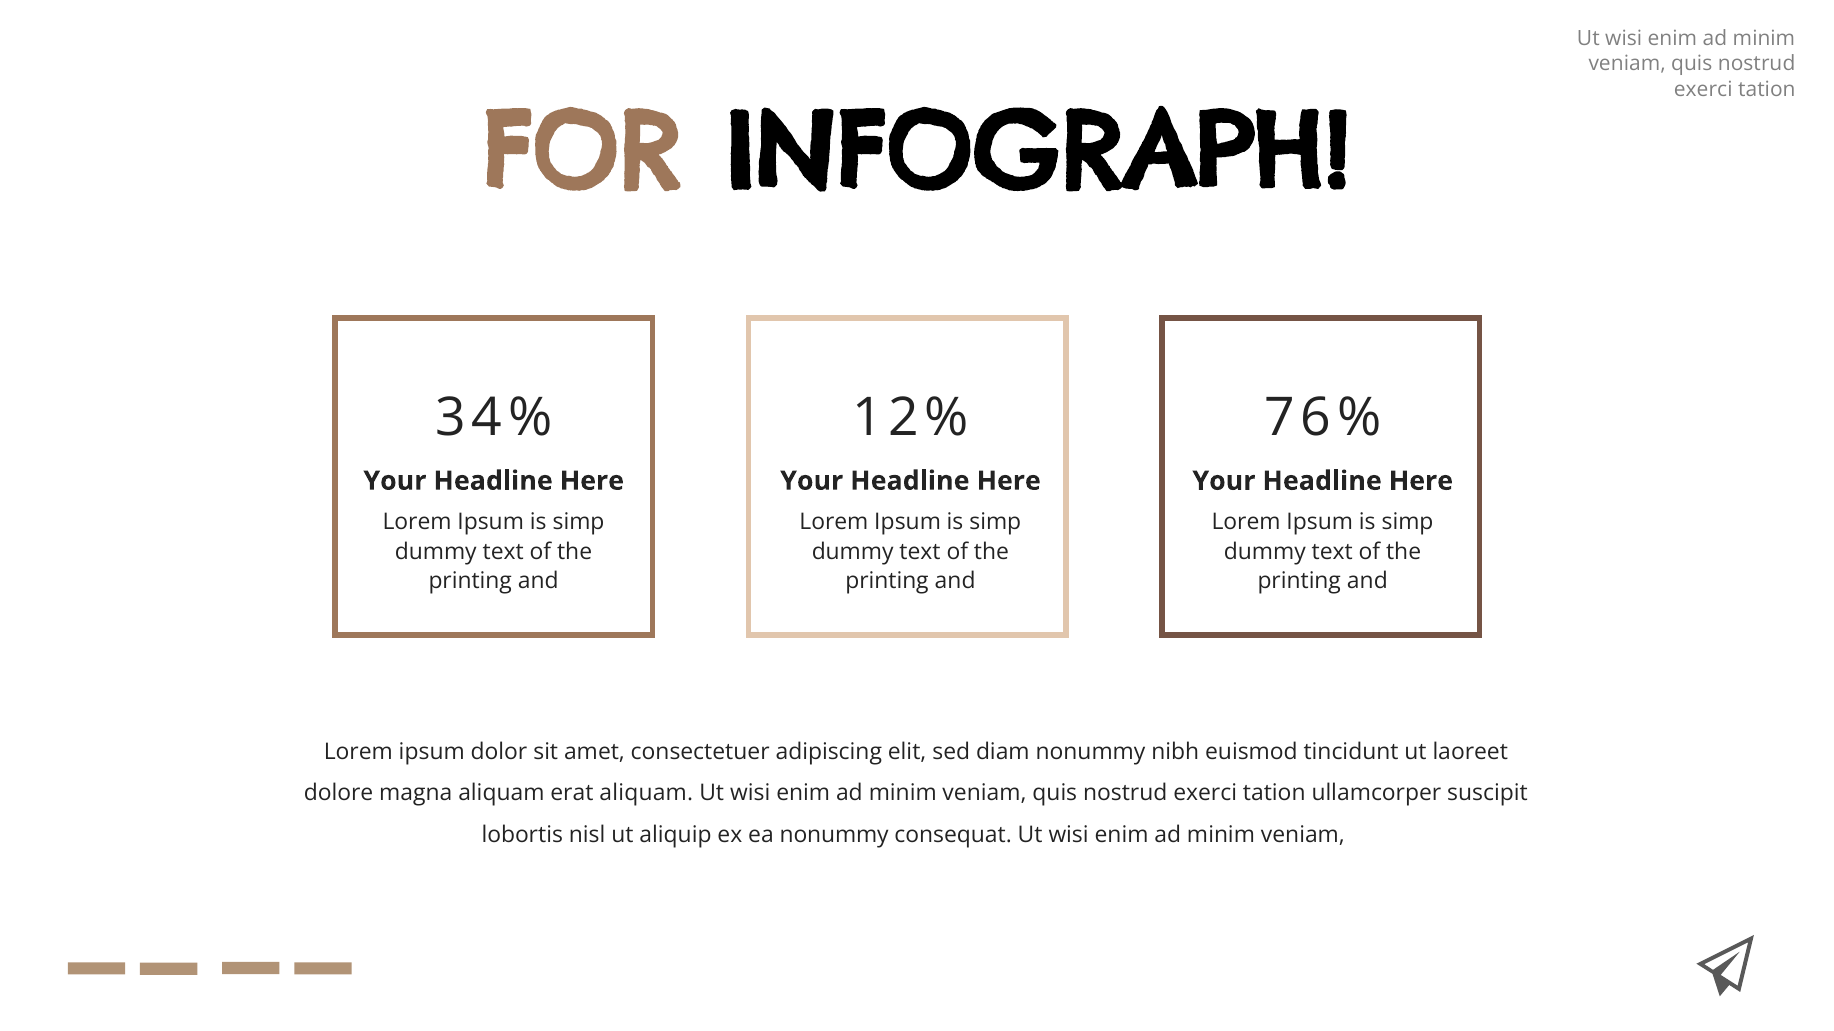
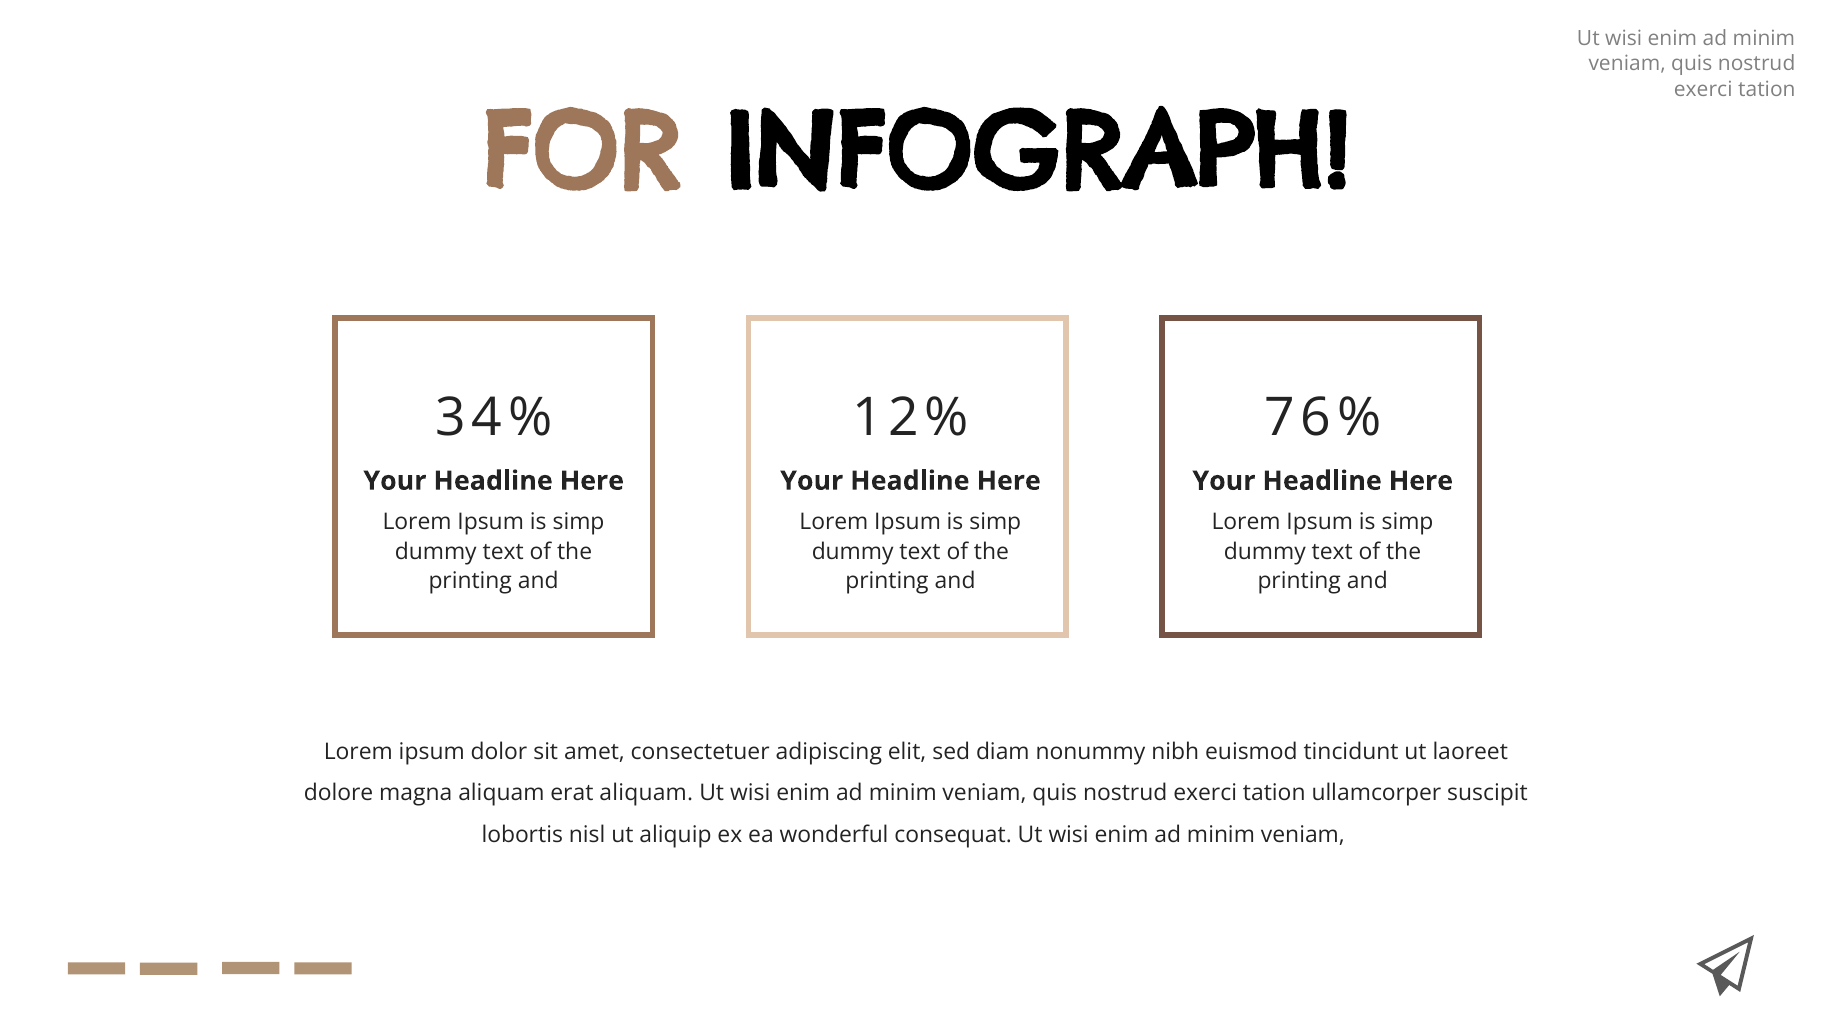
ea nonummy: nonummy -> wonderful
